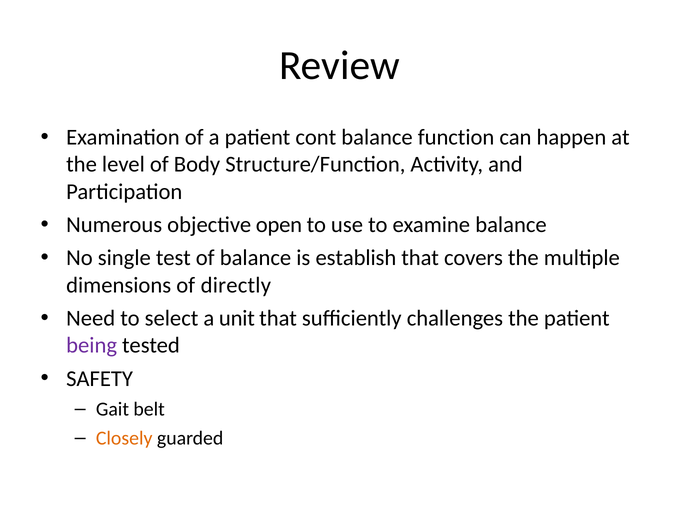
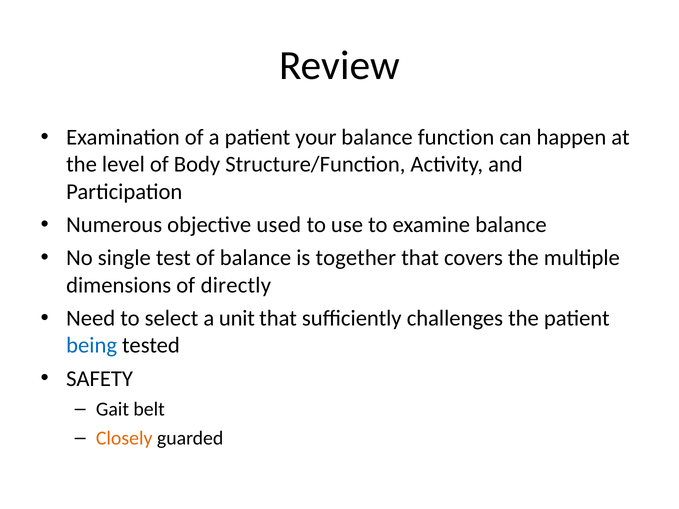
cont: cont -> your
open: open -> used
establish: establish -> together
being colour: purple -> blue
